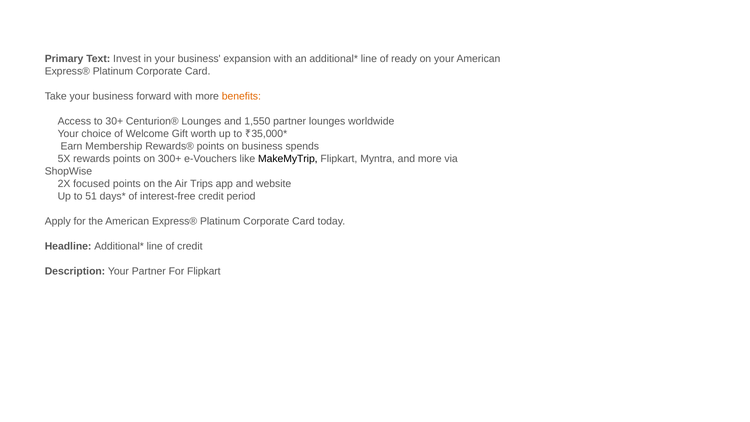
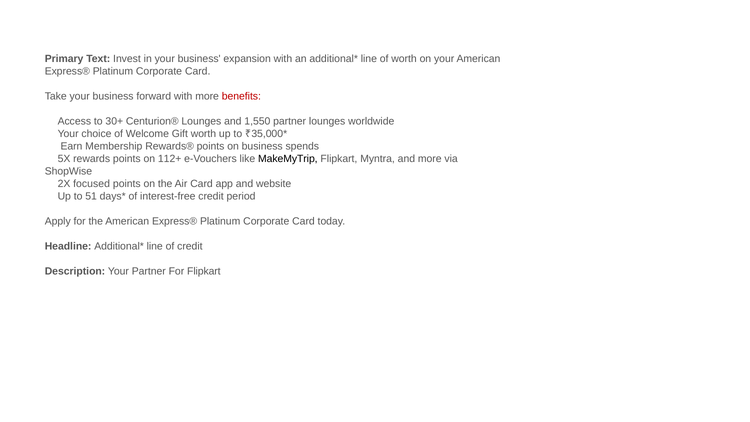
of ready: ready -> worth
benefits colour: orange -> red
300+: 300+ -> 112+
Air Trips: Trips -> Card
